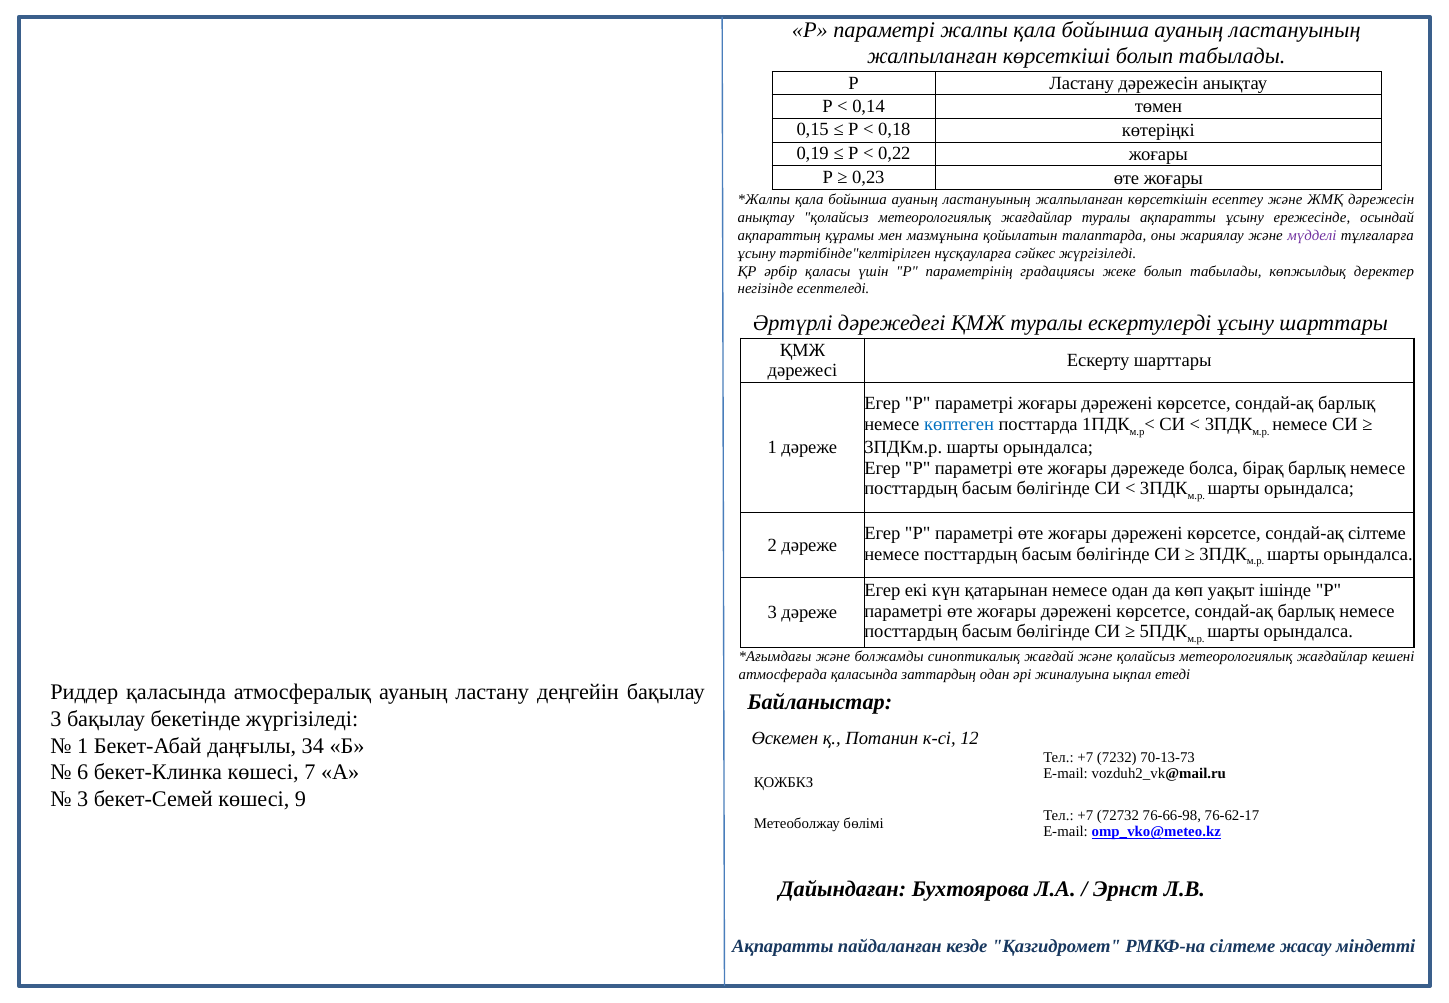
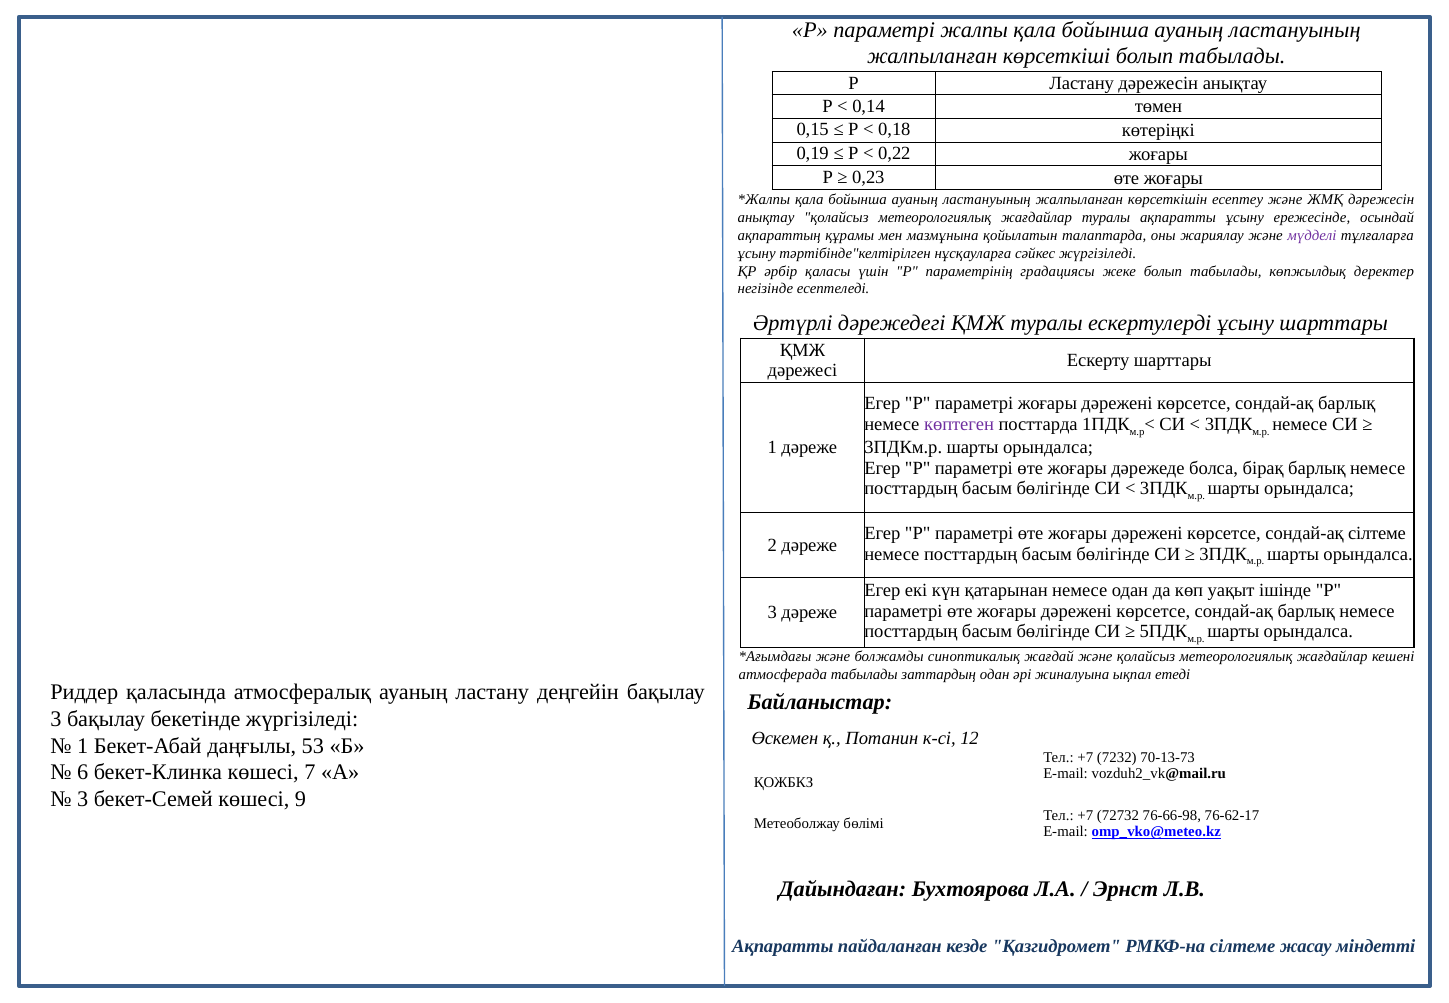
көптеген colour: blue -> purple
атмосферада қаласында: қаласында -> табылады
34: 34 -> 53
